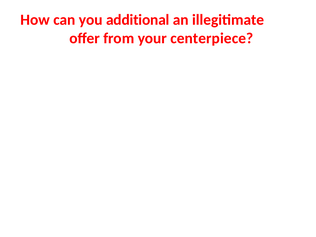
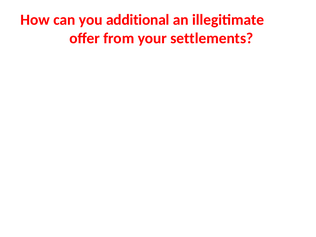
centerpiece: centerpiece -> settlements
